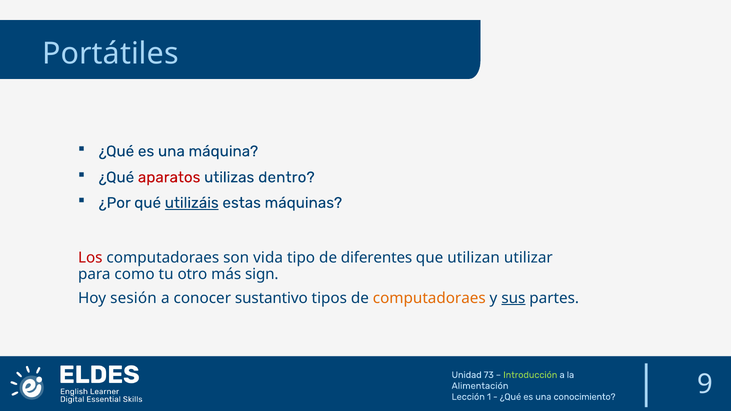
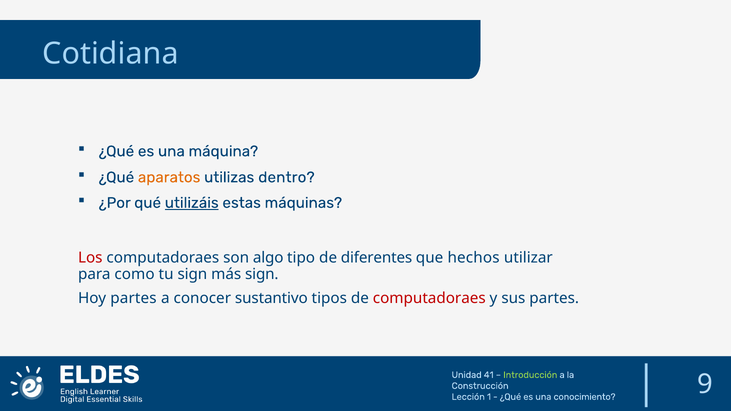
Portátiles: Portátiles -> Cotidiana
aparatos colour: red -> orange
vida: vida -> algo
utilizan: utilizan -> hechos
tu otro: otro -> sign
Hoy sesión: sesión -> partes
computadoraes at (429, 298) colour: orange -> red
sus underline: present -> none
73: 73 -> 41
Alimentación: Alimentación -> Construcción
